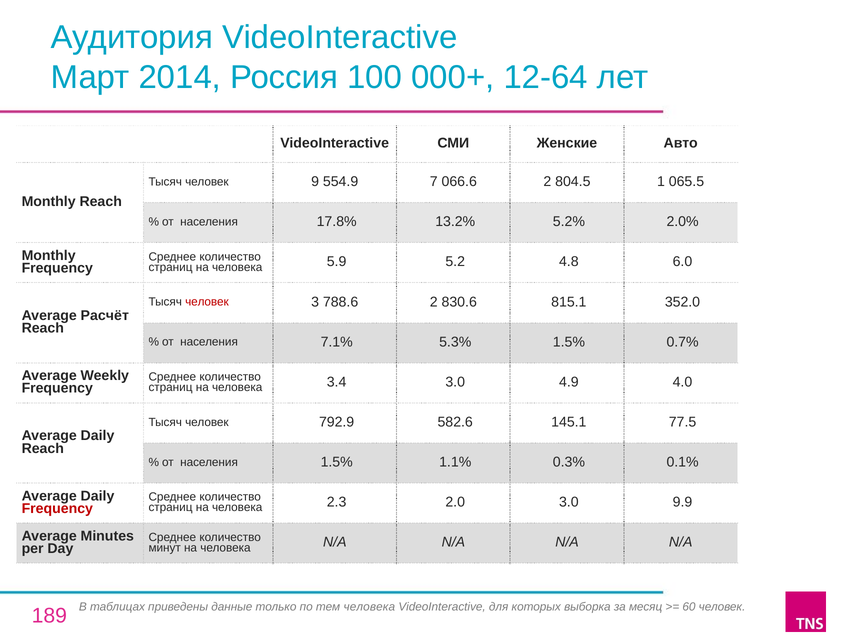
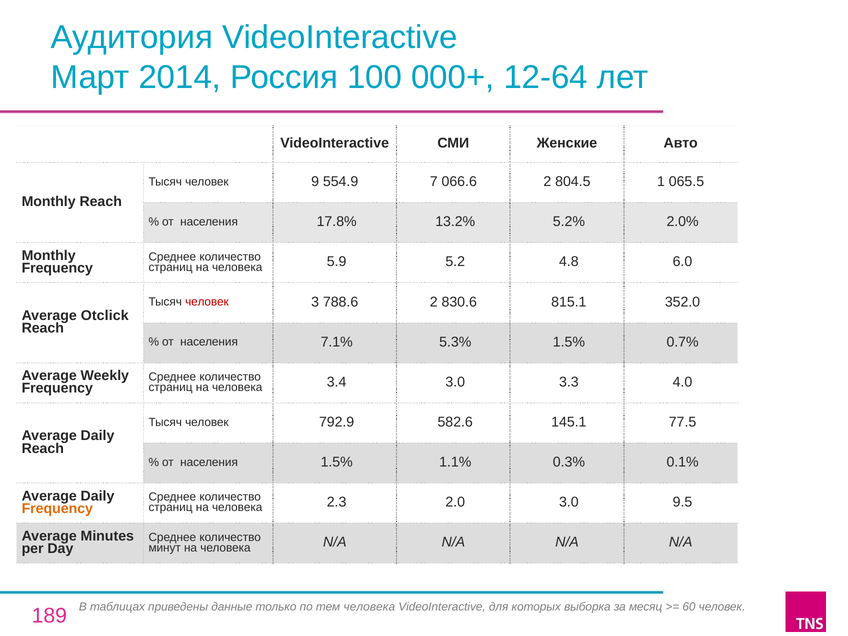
Расчёт: Расчёт -> Otclick
4.9: 4.9 -> 3.3
Frequency at (57, 509) colour: red -> orange
9.9: 9.9 -> 9.5
